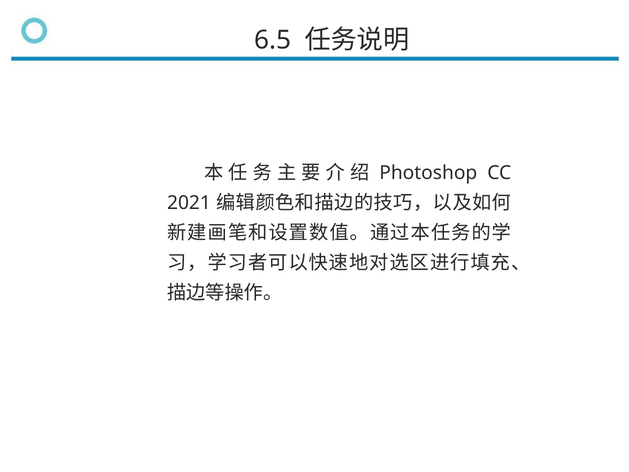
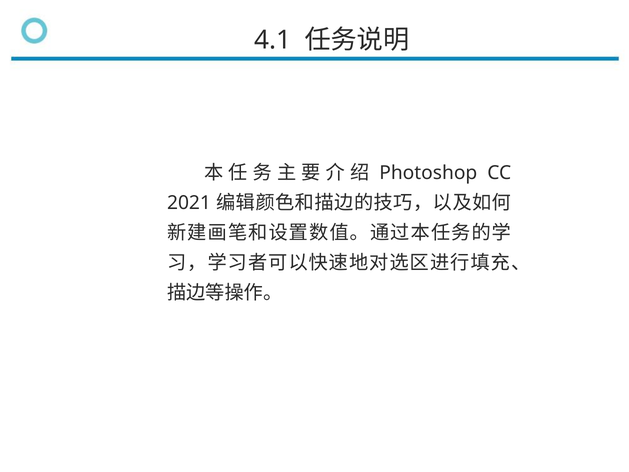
6.5: 6.5 -> 4.1
